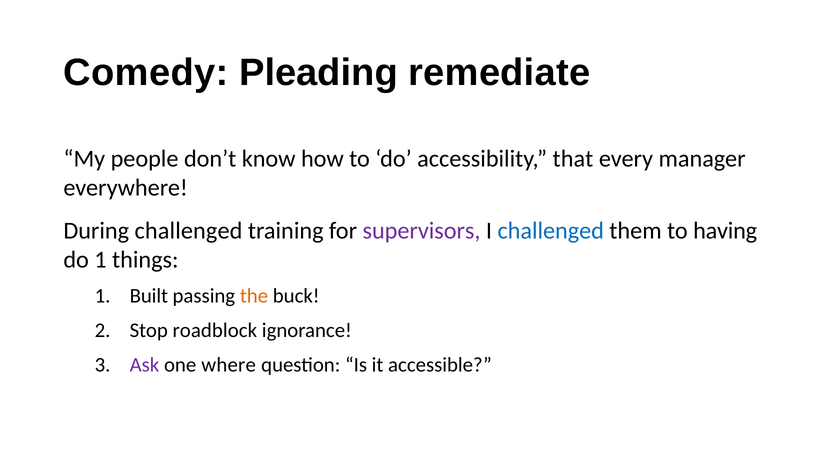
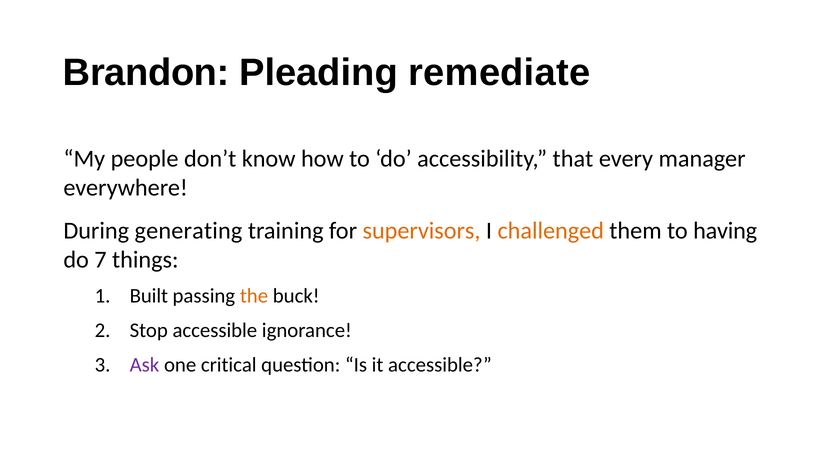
Comedy: Comedy -> Brandon
During challenged: challenged -> generating
supervisors colour: purple -> orange
challenged at (551, 231) colour: blue -> orange
do 1: 1 -> 7
Stop roadblock: roadblock -> accessible
where: where -> critical
